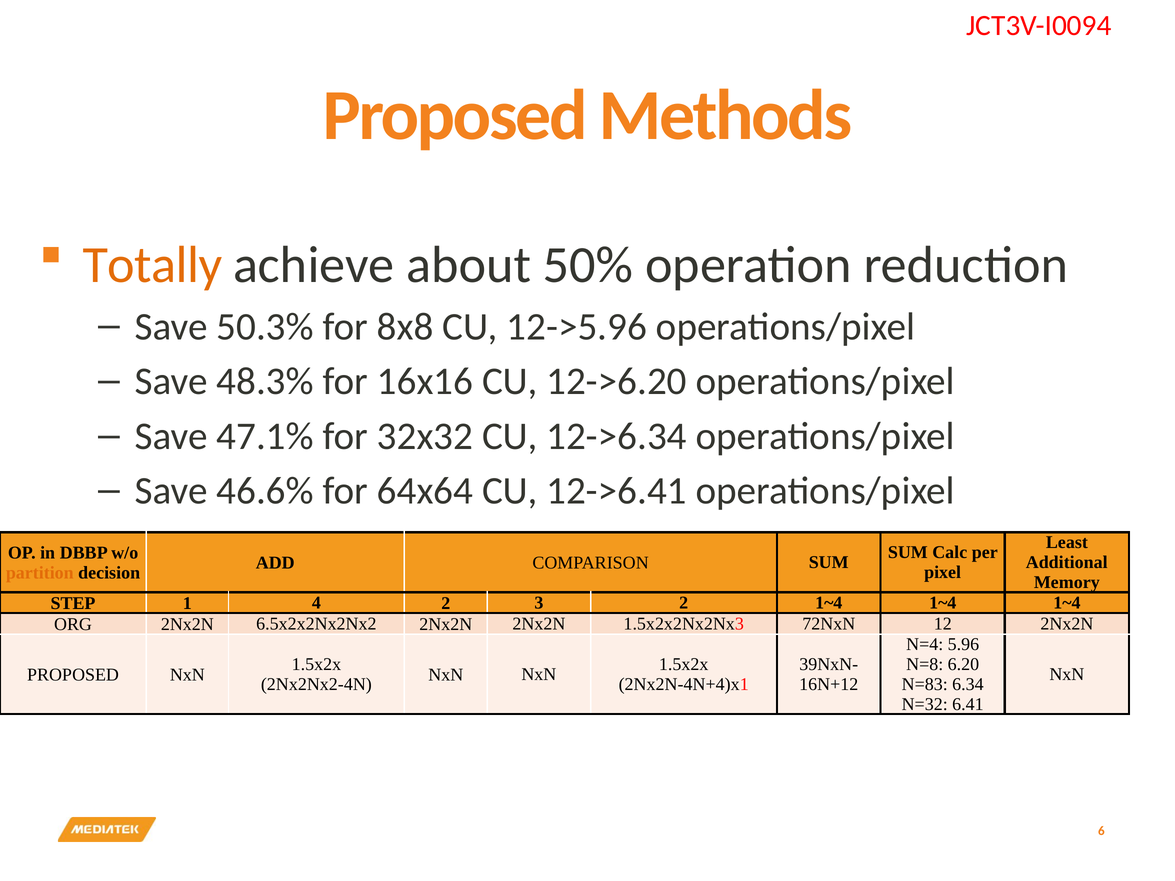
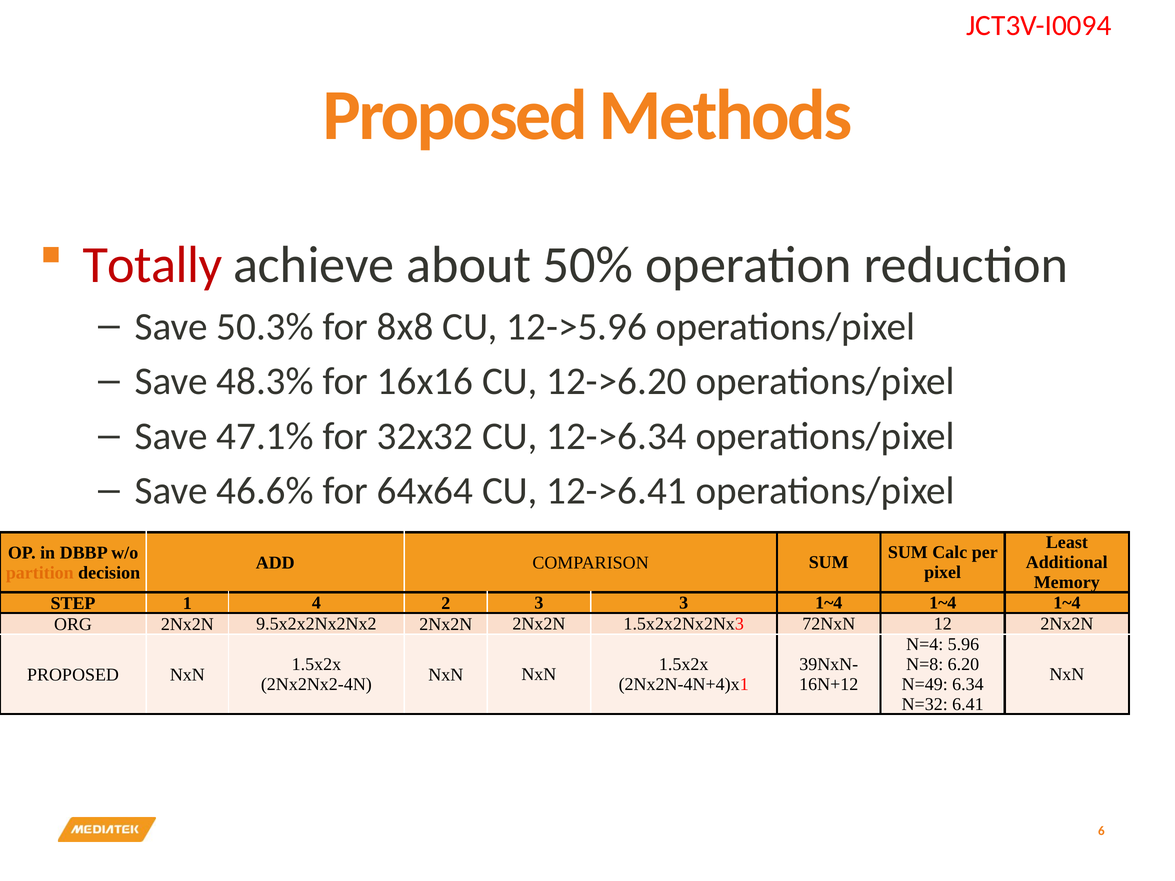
Totally colour: orange -> red
3 2: 2 -> 3
6.5x2x2Nx2Nx2: 6.5x2x2Nx2Nx2 -> 9.5x2x2Nx2Nx2
N=83: N=83 -> N=49
